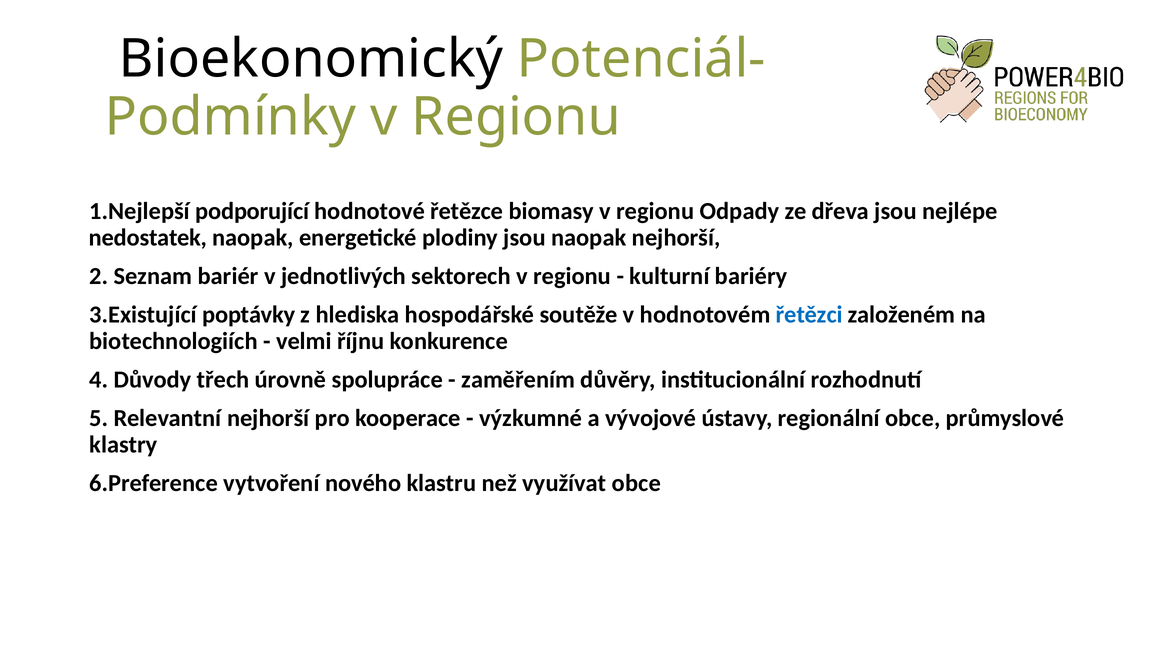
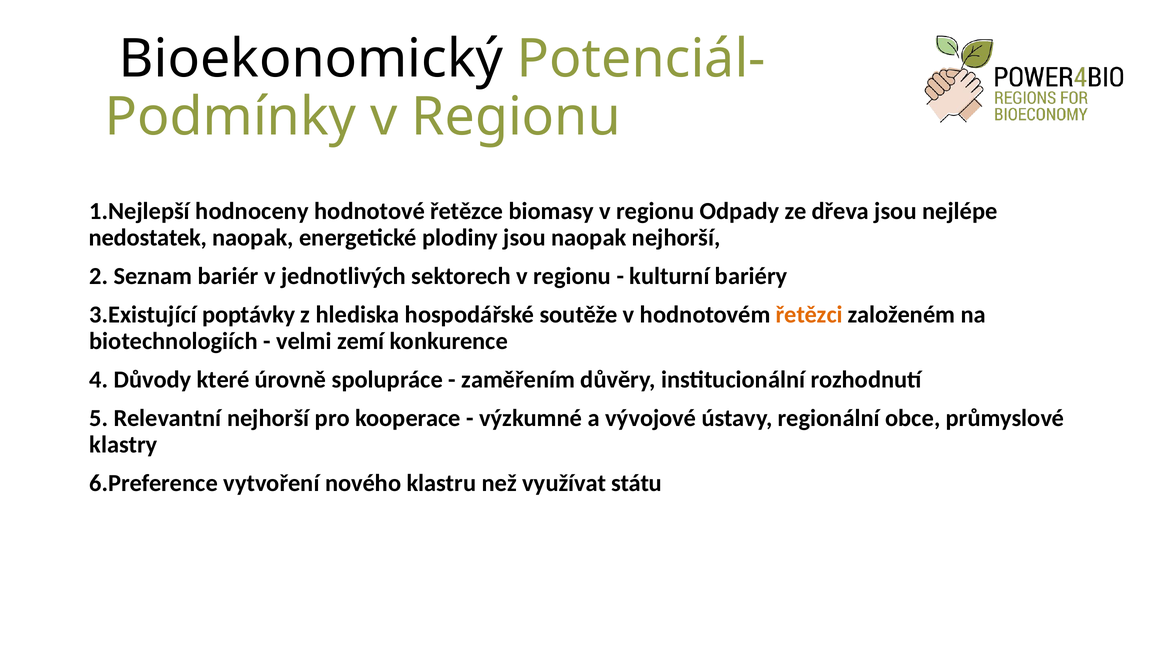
podporující: podporující -> hodnoceny
řetězci colour: blue -> orange
říjnu: říjnu -> zemí
třech: třech -> které
využívat obce: obce -> státu
